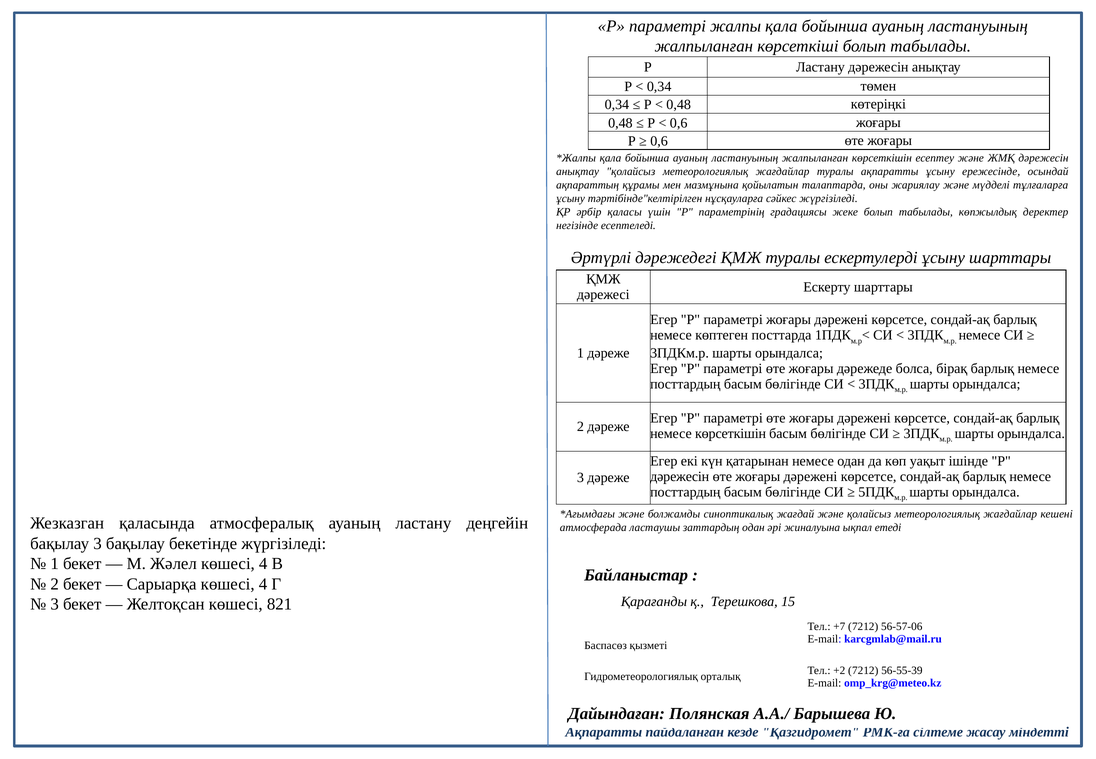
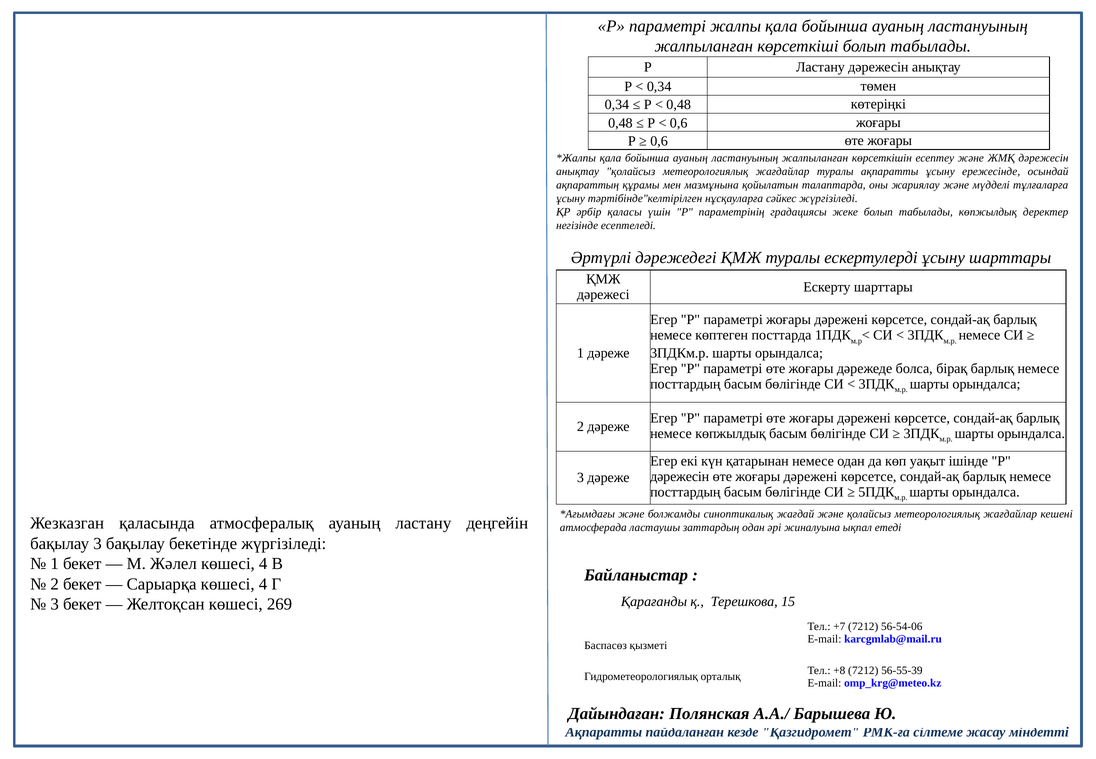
немесе көрсеткішін: көрсеткішін -> көпжылдық
821: 821 -> 269
56-57-06: 56-57-06 -> 56-54-06
+2: +2 -> +8
